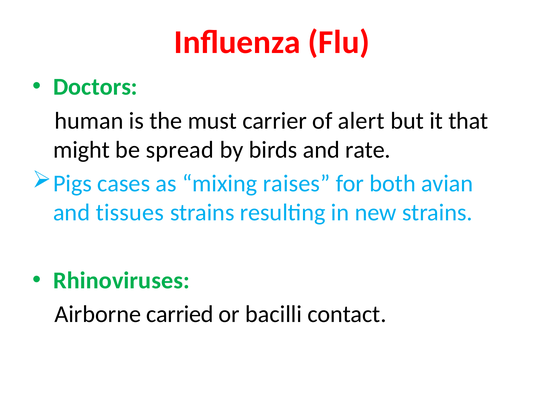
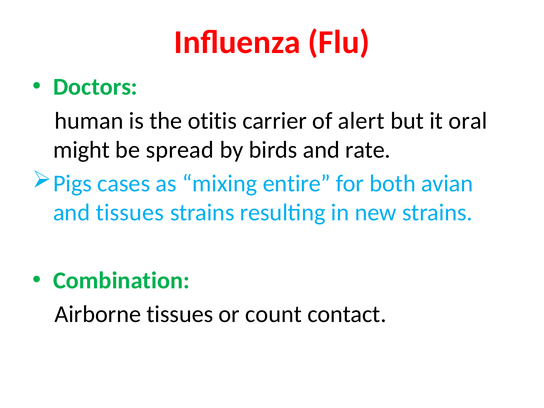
must: must -> otitis
that: that -> oral
raises: raises -> entire
Rhinoviruses: Rhinoviruses -> Combination
Airborne carried: carried -> tissues
bacilli: bacilli -> count
